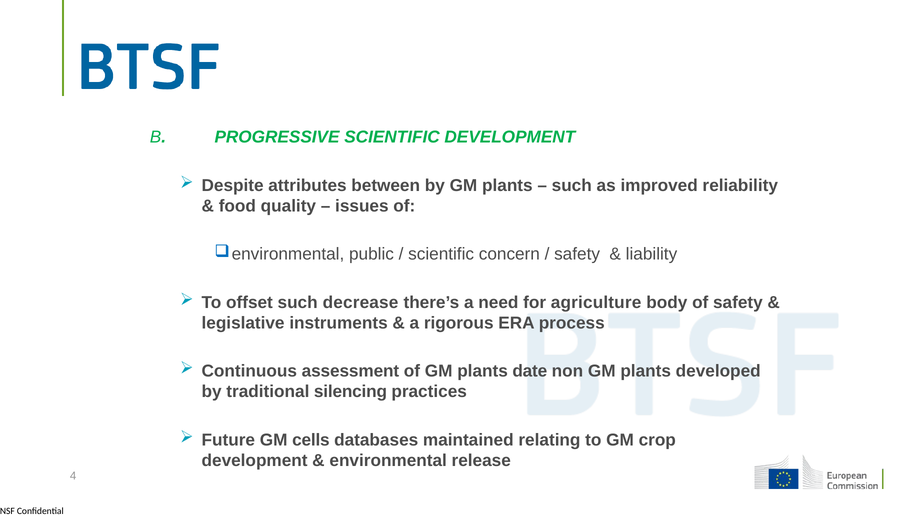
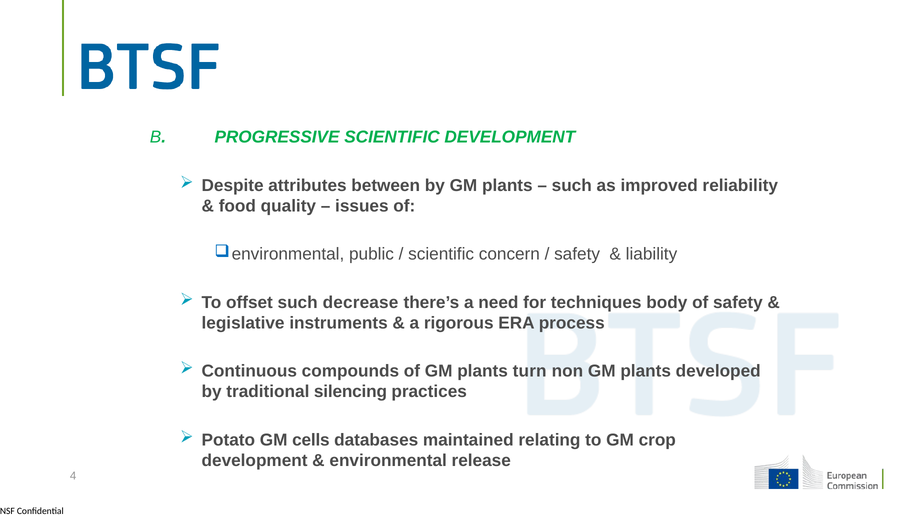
agriculture: agriculture -> techniques
assessment: assessment -> compounds
date: date -> turn
Future: Future -> Potato
